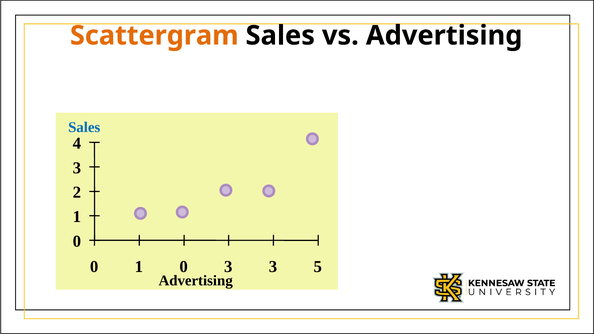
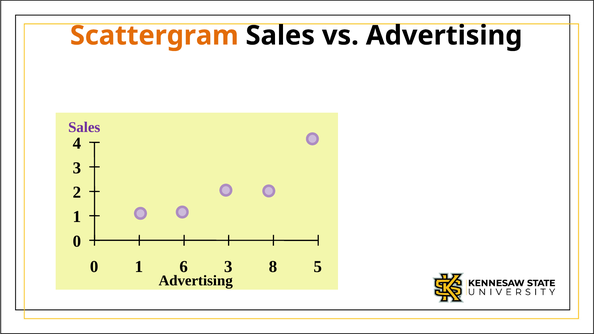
Sales at (84, 127) colour: blue -> purple
1 0: 0 -> 6
3 3: 3 -> 8
